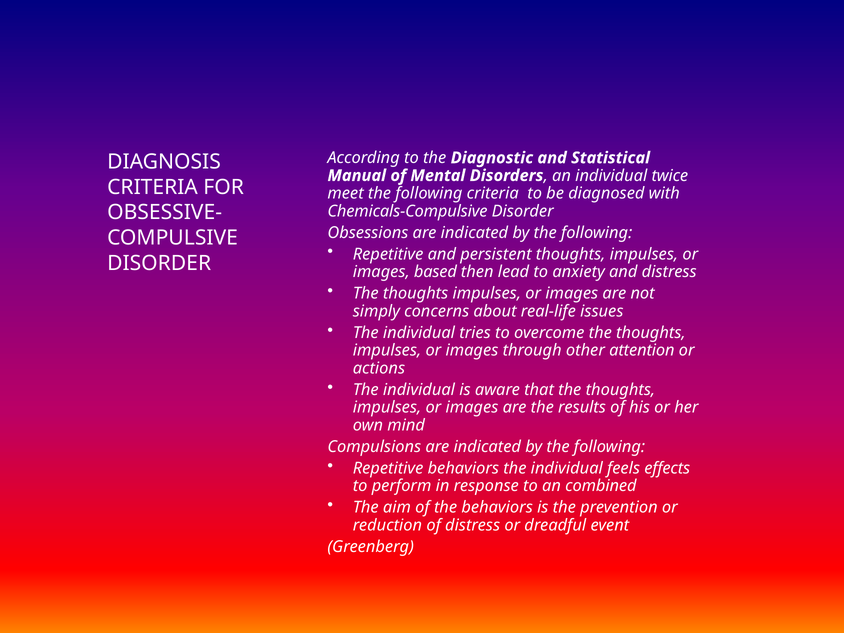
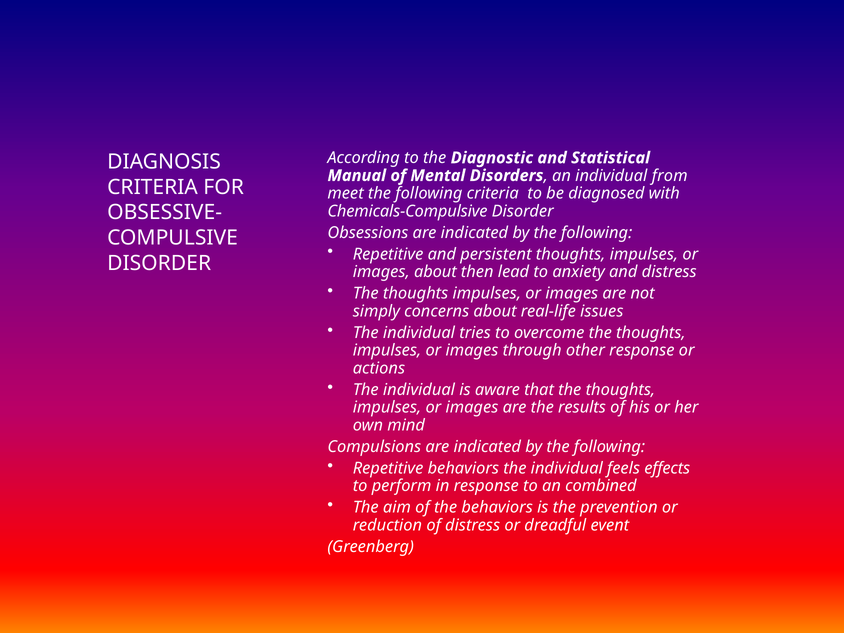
twice: twice -> from
images based: based -> about
other attention: attention -> response
